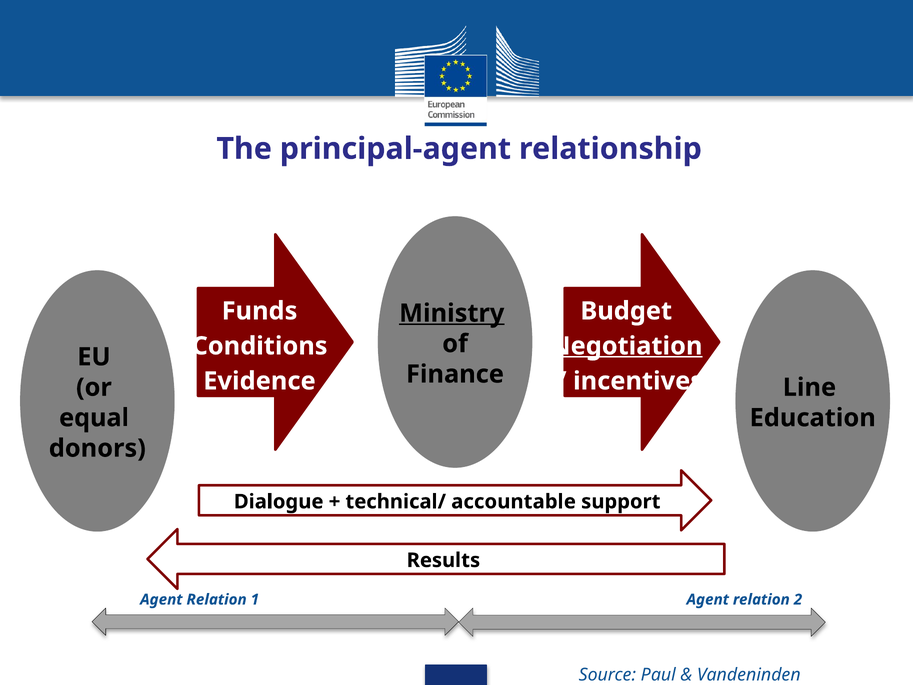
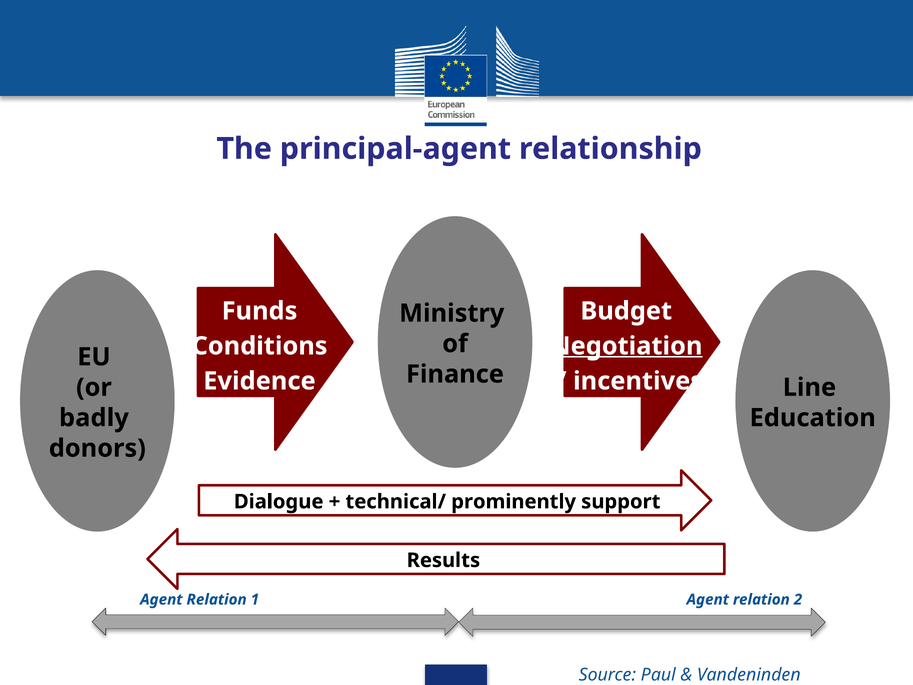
Ministry underline: present -> none
equal: equal -> badly
accountable: accountable -> prominently
